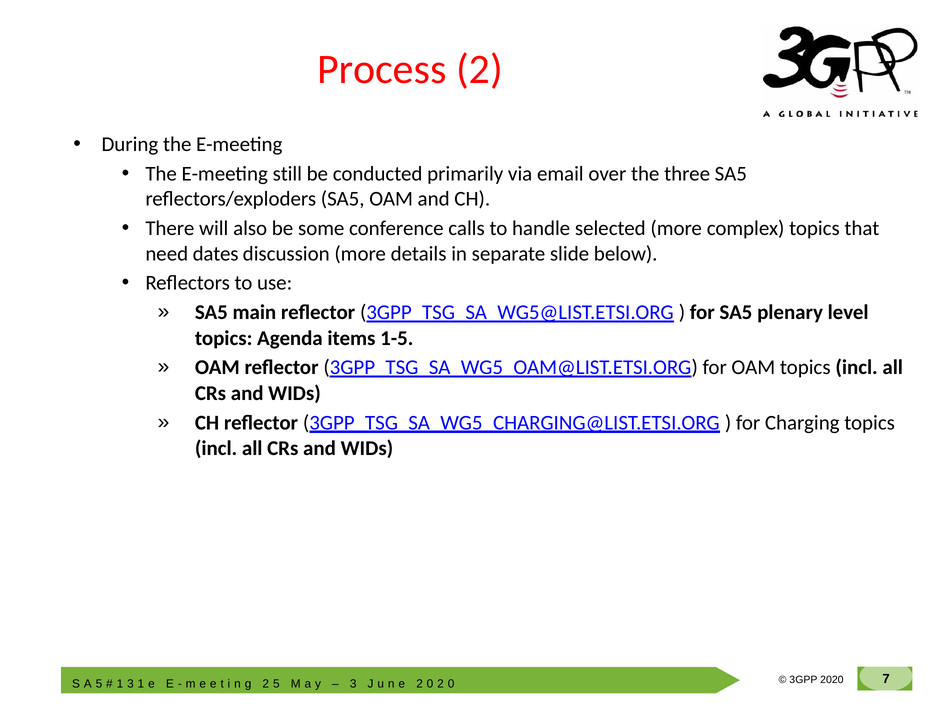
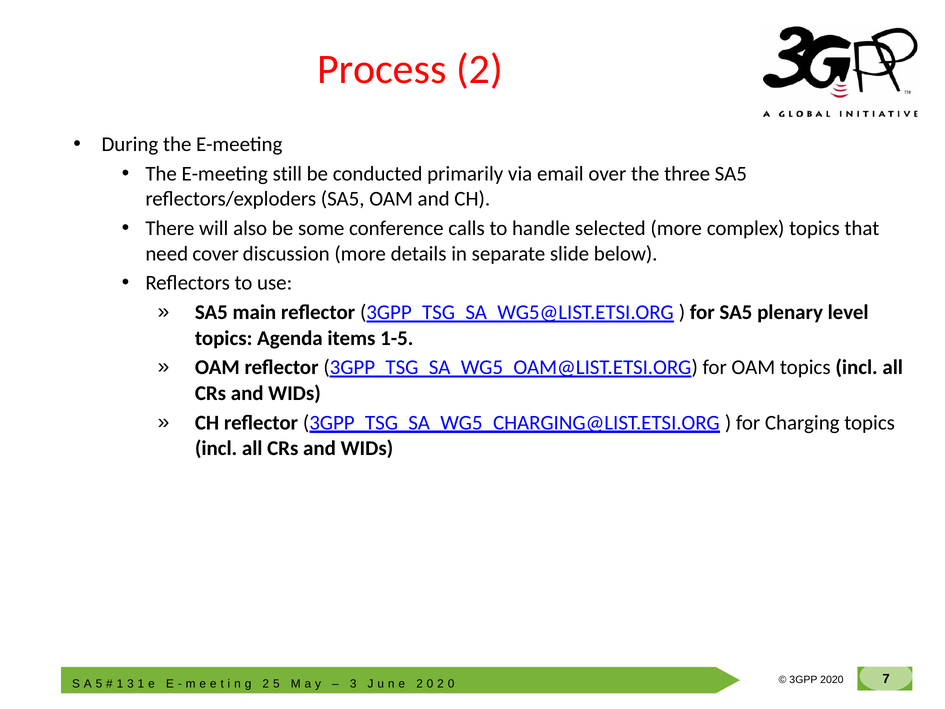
dates: dates -> cover
